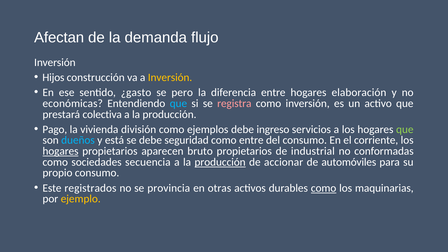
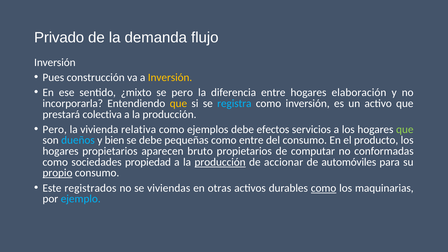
Afectan: Afectan -> Privado
Hijos: Hijos -> Pues
¿gasto: ¿gasto -> ¿mixto
económicas: económicas -> incorporarla
que at (178, 103) colour: light blue -> yellow
registra colour: pink -> light blue
Pago at (55, 129): Pago -> Pero
división: división -> relativa
ingreso: ingreso -> efectos
está: está -> bien
seguridad: seguridad -> pequeñas
corriente: corriente -> producto
hogares at (61, 151) underline: present -> none
industrial: industrial -> computar
secuencia: secuencia -> propiedad
propio underline: none -> present
provincia: provincia -> viviendas
ejemplo colour: yellow -> light blue
